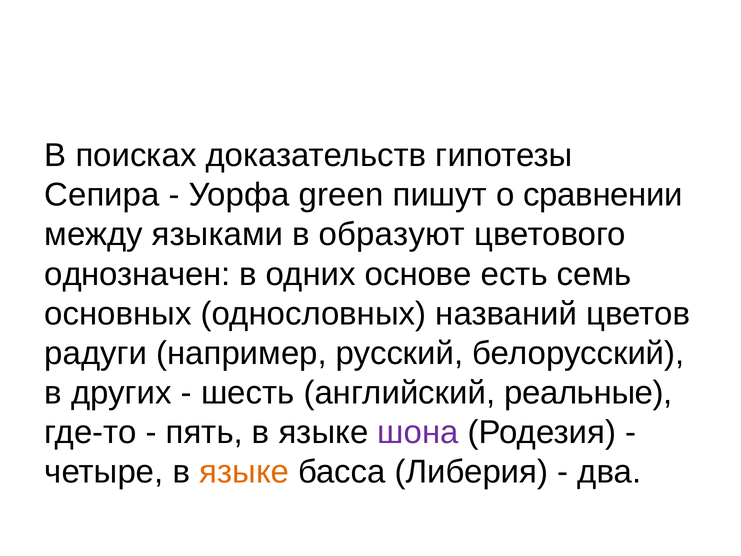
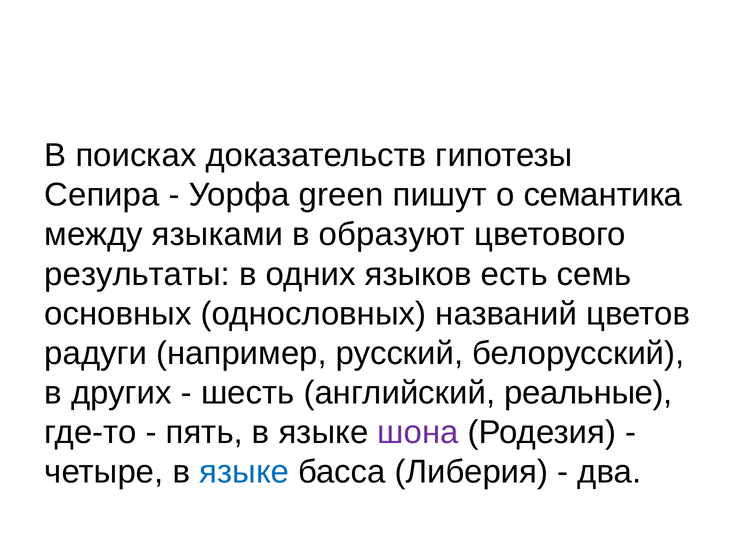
сравнении: сравнении -> семантика
однозначен: однозначен -> результаты
основе: основе -> языков
языке at (244, 472) colour: orange -> blue
